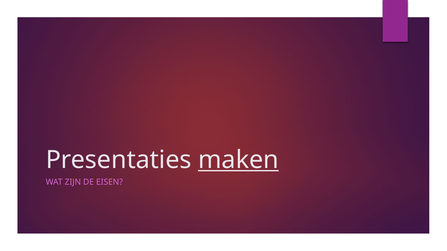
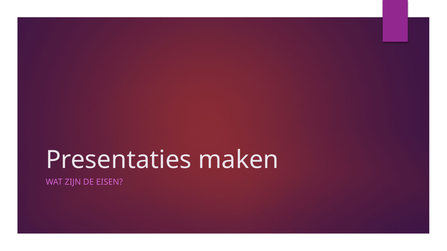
maken underline: present -> none
